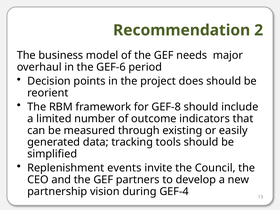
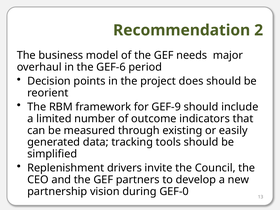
GEF-8: GEF-8 -> GEF-9
events: events -> drivers
GEF-4: GEF-4 -> GEF-0
